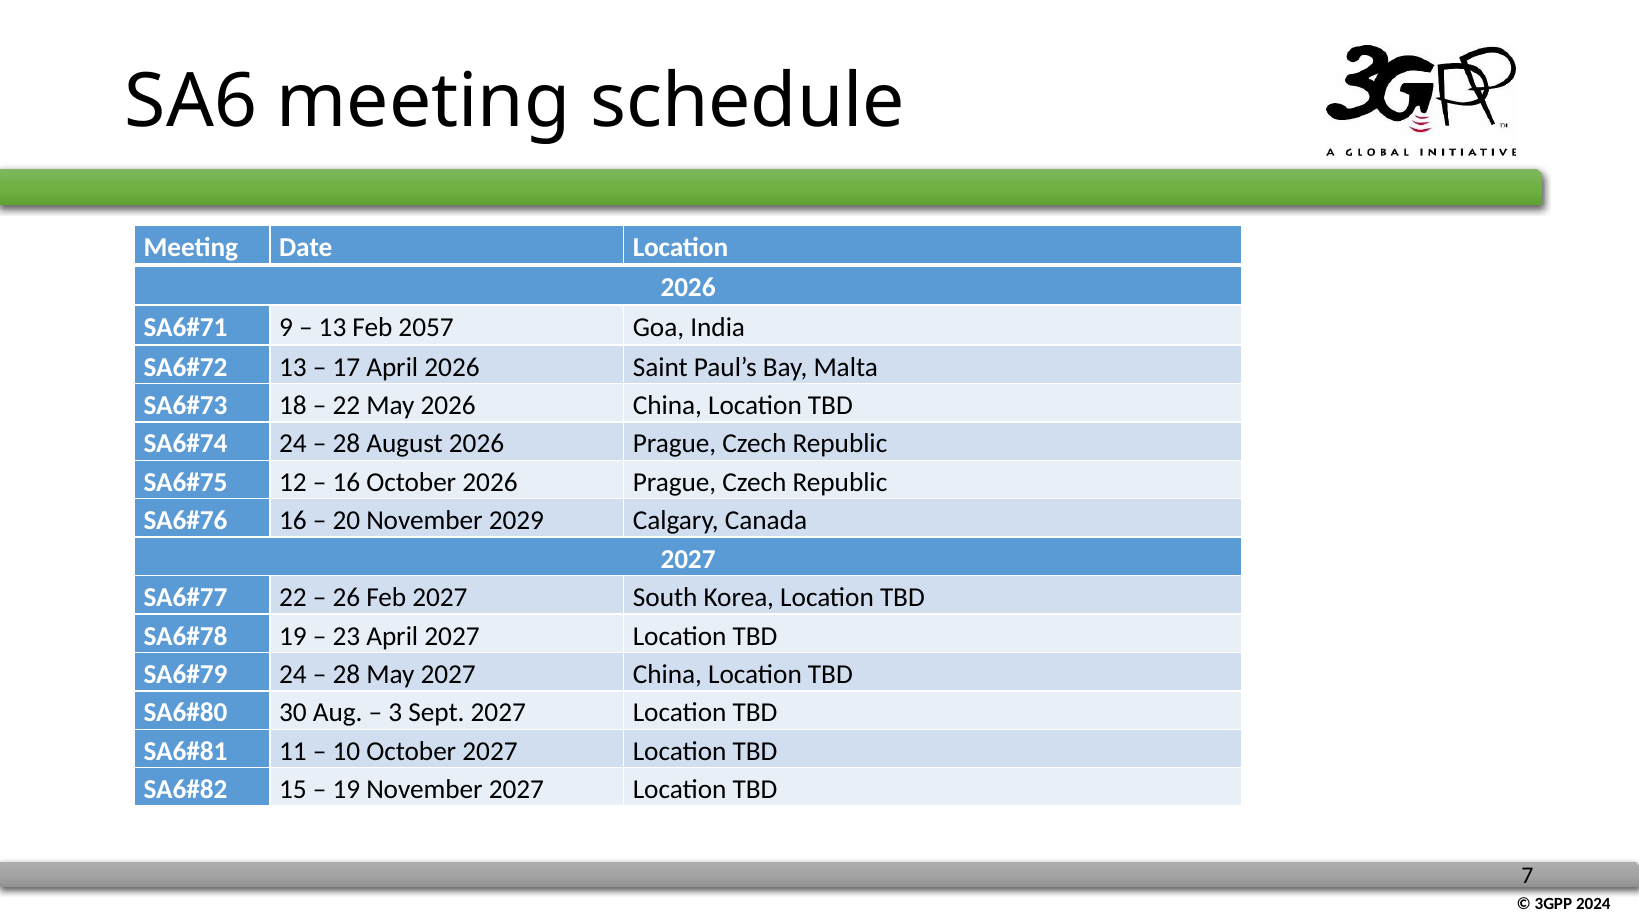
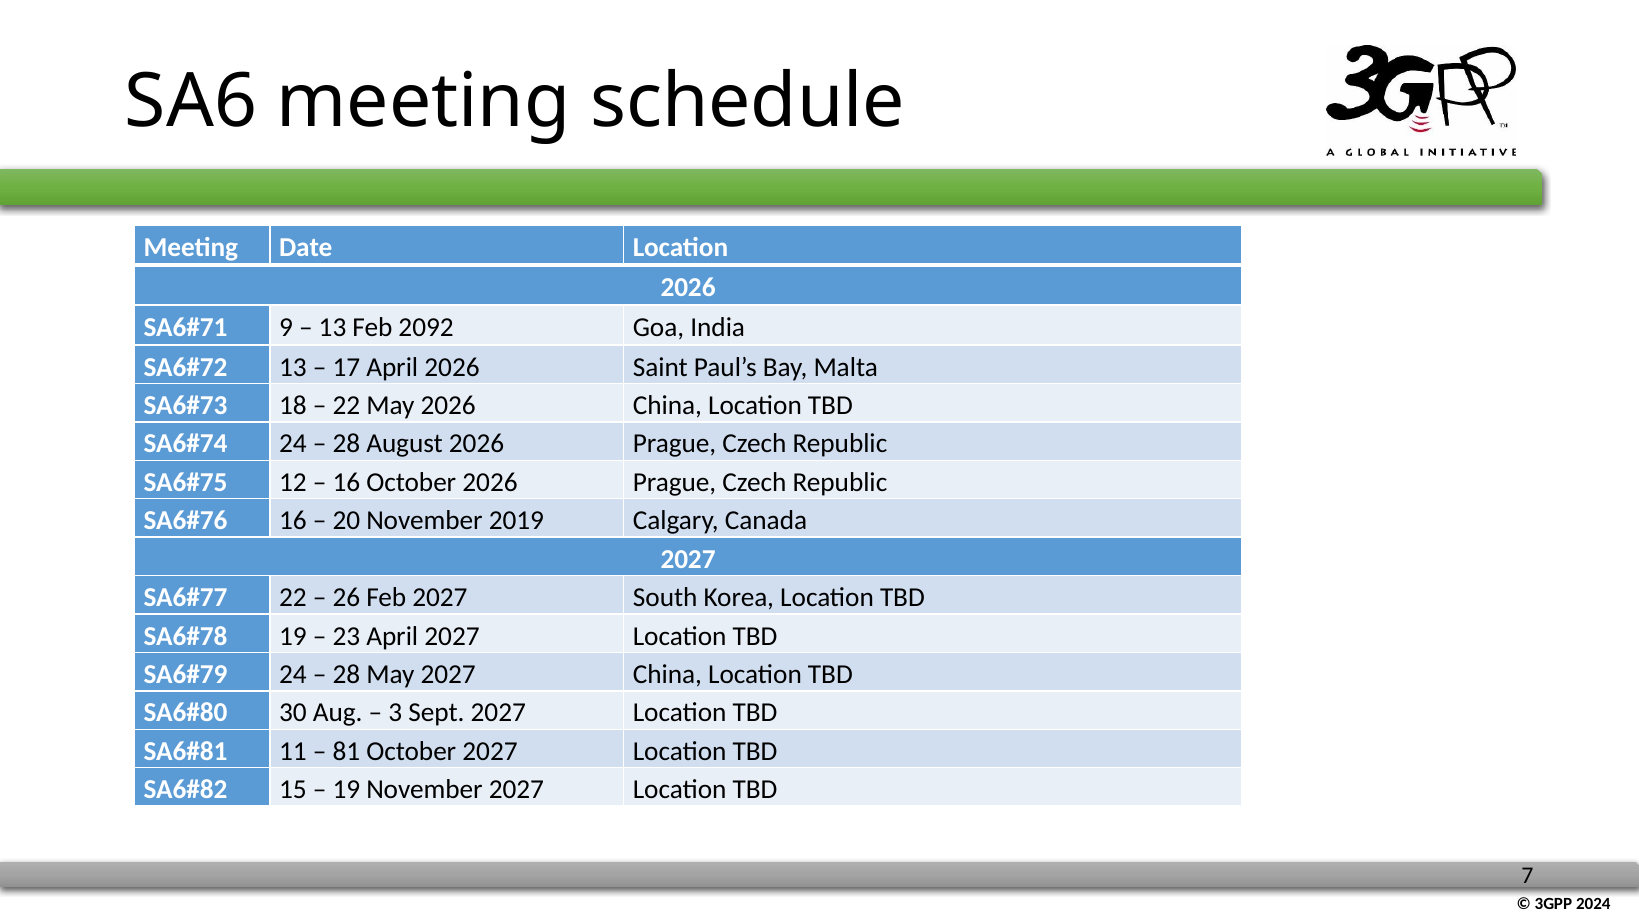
2057: 2057 -> 2092
2029: 2029 -> 2019
10: 10 -> 81
